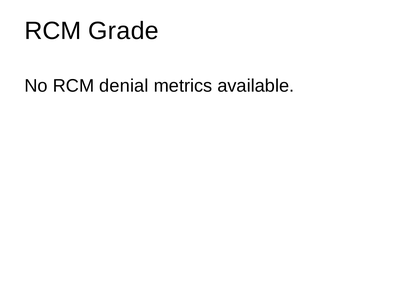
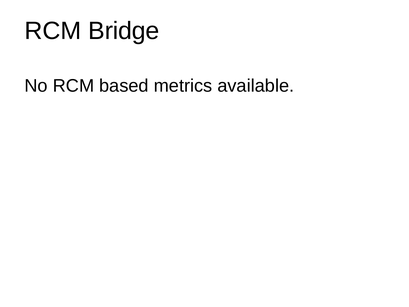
Grade: Grade -> Bridge
denial: denial -> based
